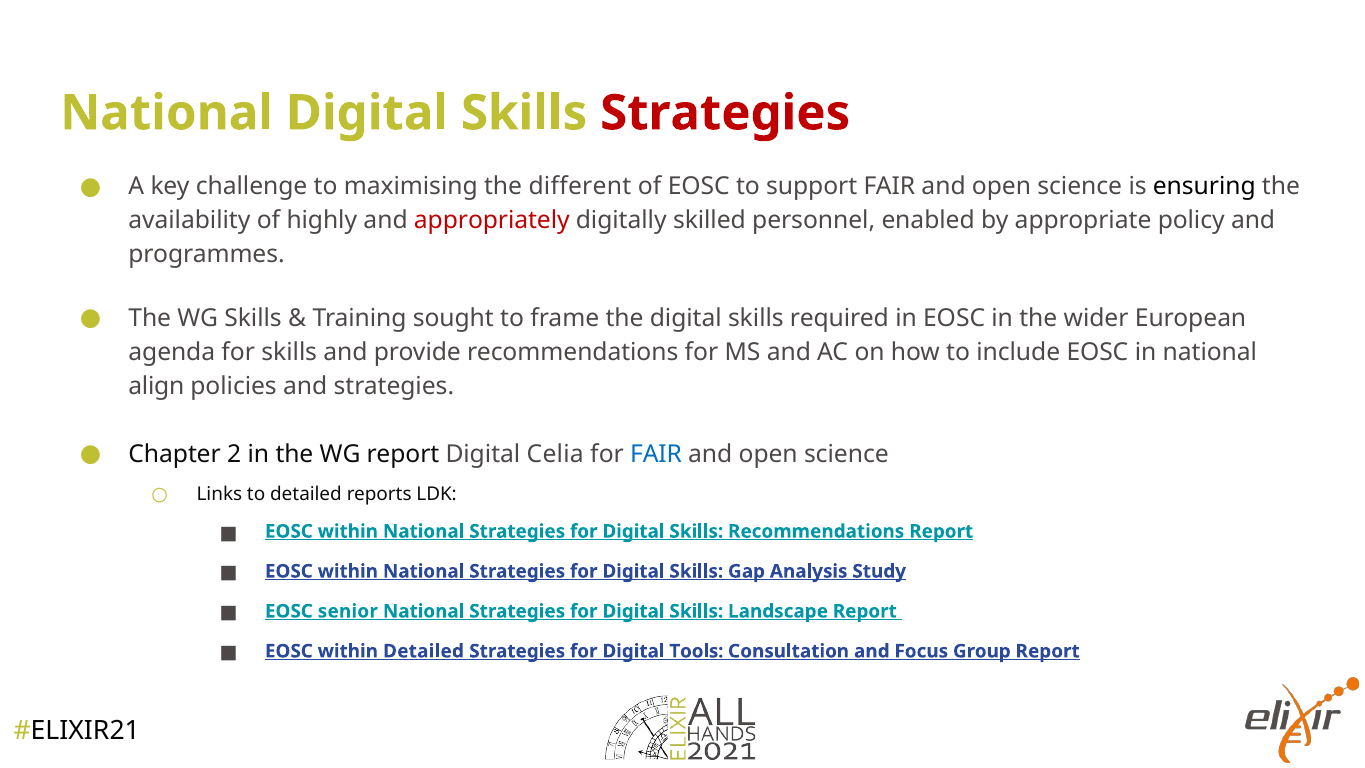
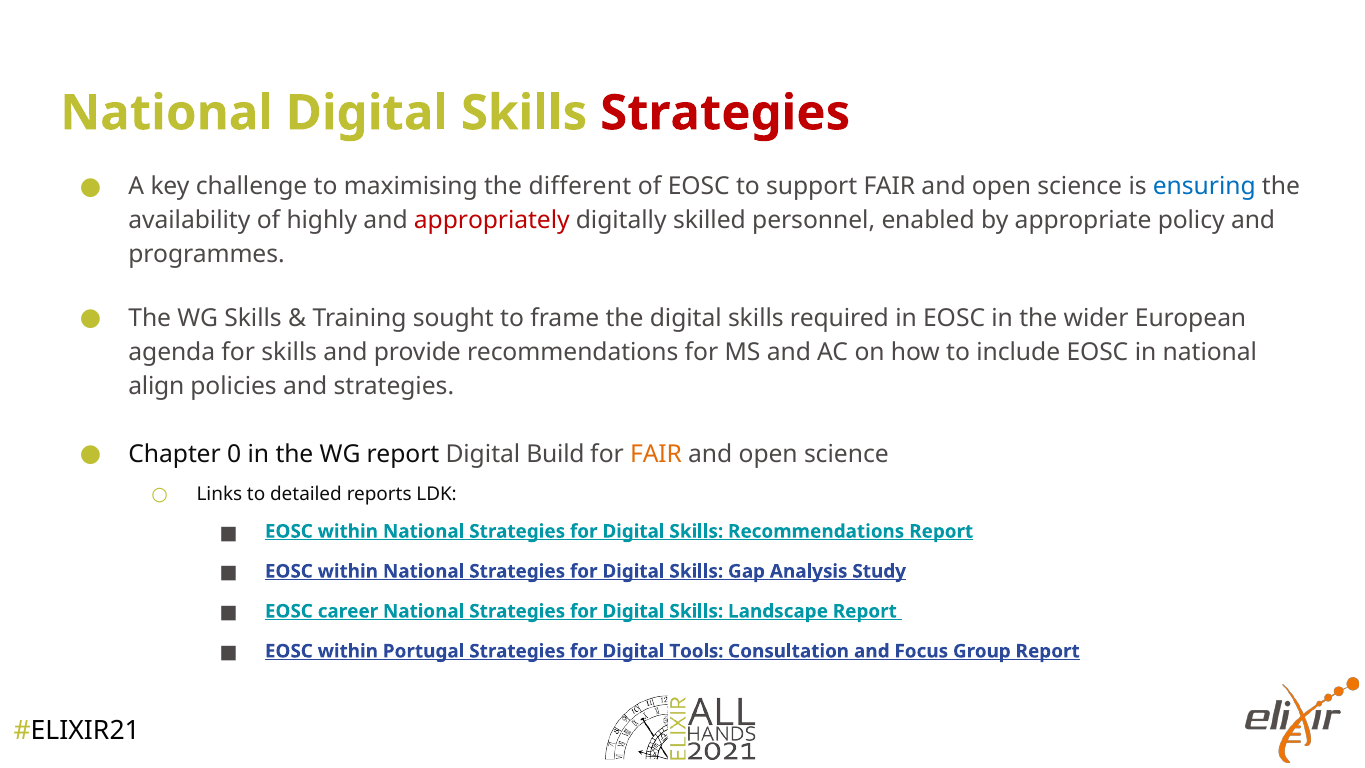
ensuring colour: black -> blue
2: 2 -> 0
Celia: Celia -> Build
FAIR at (656, 454) colour: blue -> orange
senior: senior -> career
within Detailed: Detailed -> Portugal
